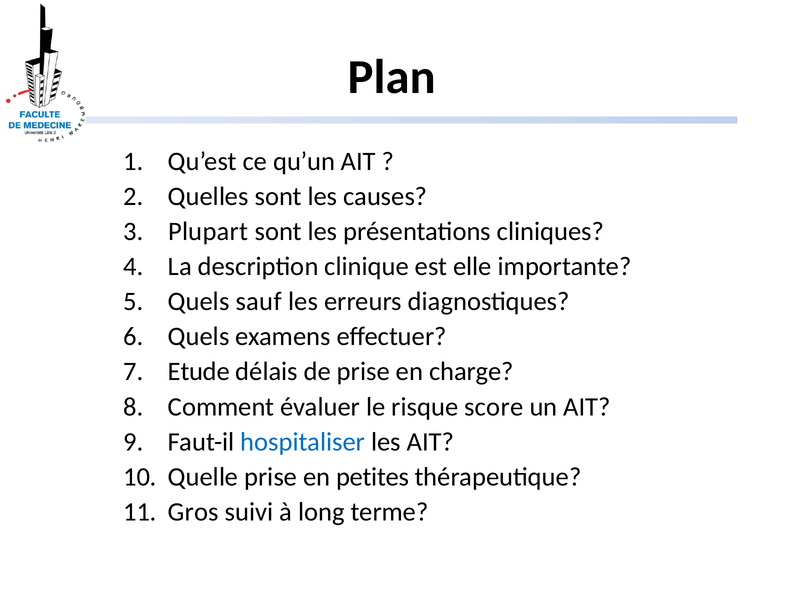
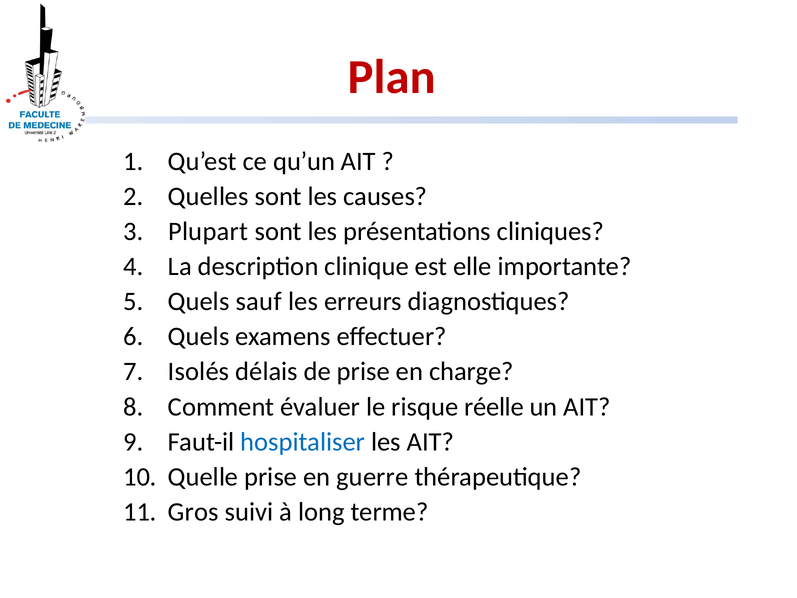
Plan colour: black -> red
Etude: Etude -> Isolés
score: score -> réelle
petites: petites -> guerre
